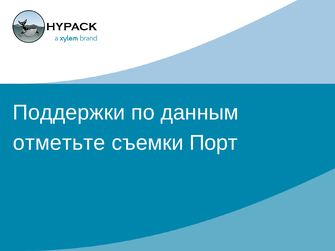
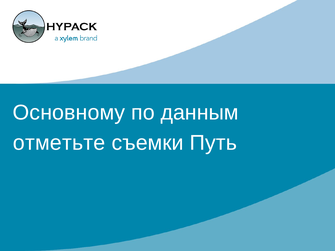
Поддержки: Поддержки -> Основному
Порт: Порт -> Путь
